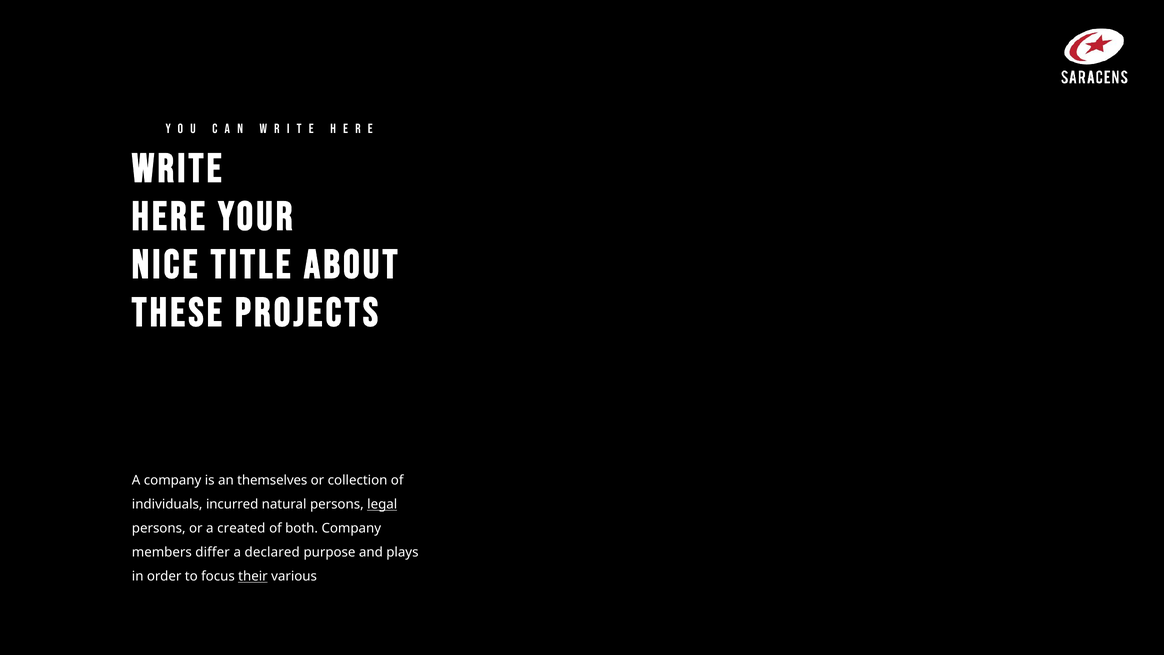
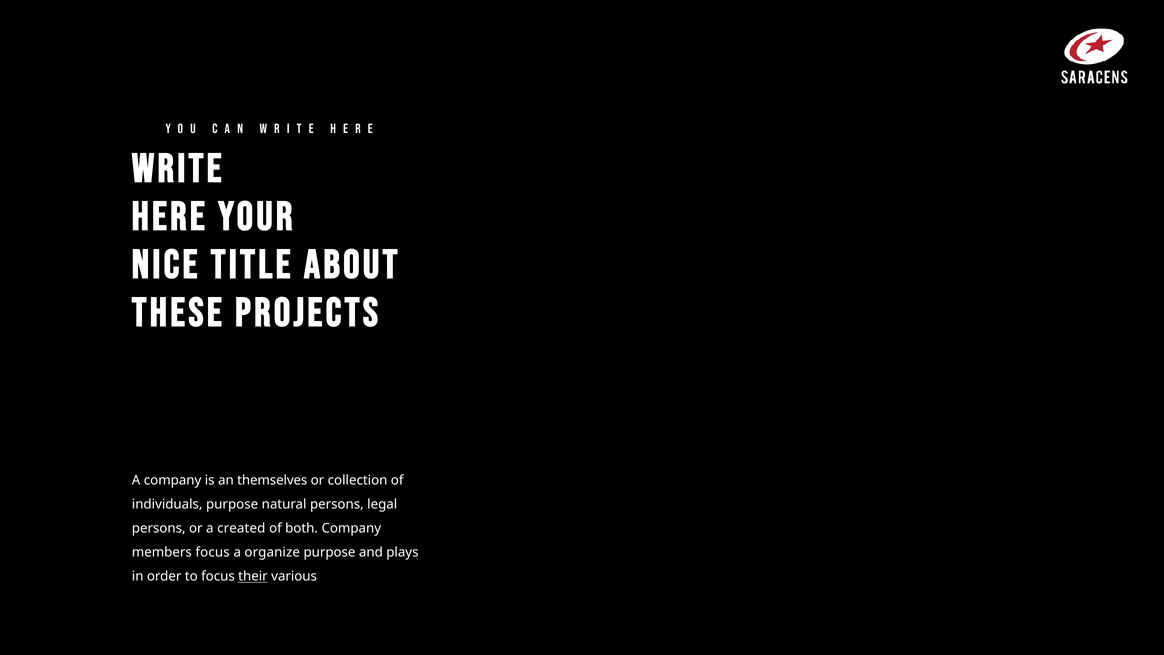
individuals incurred: incurred -> purpose
legal underline: present -> none
members differ: differ -> focus
declared: declared -> organize
